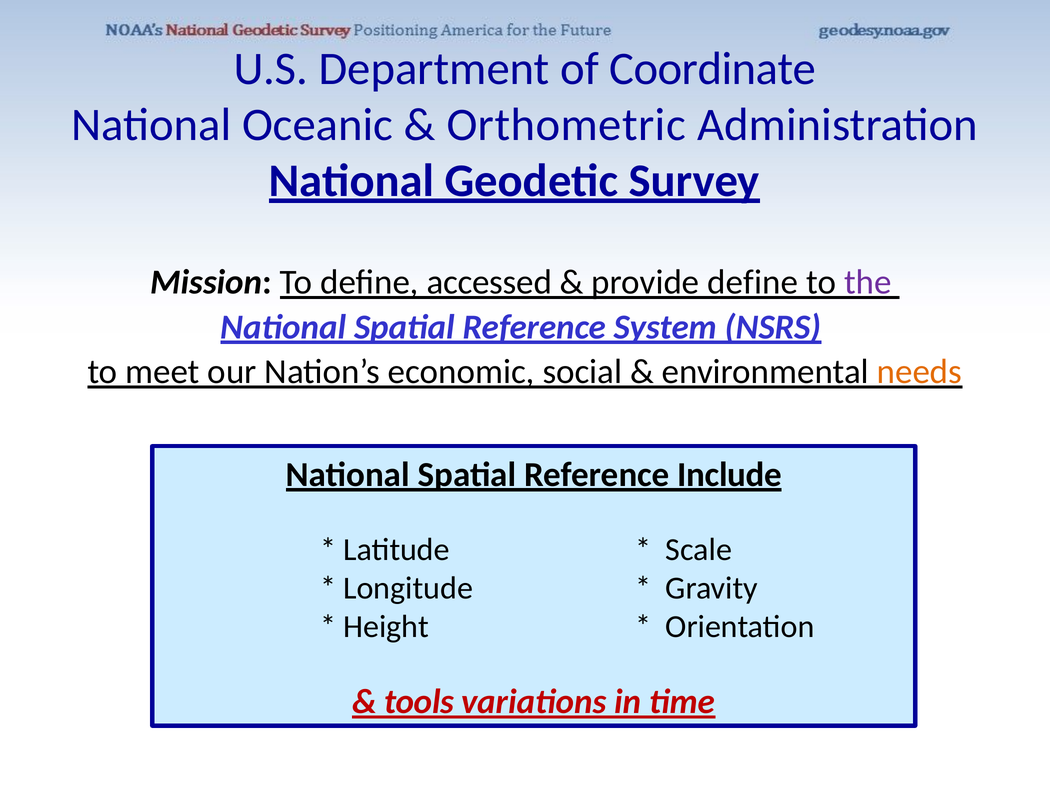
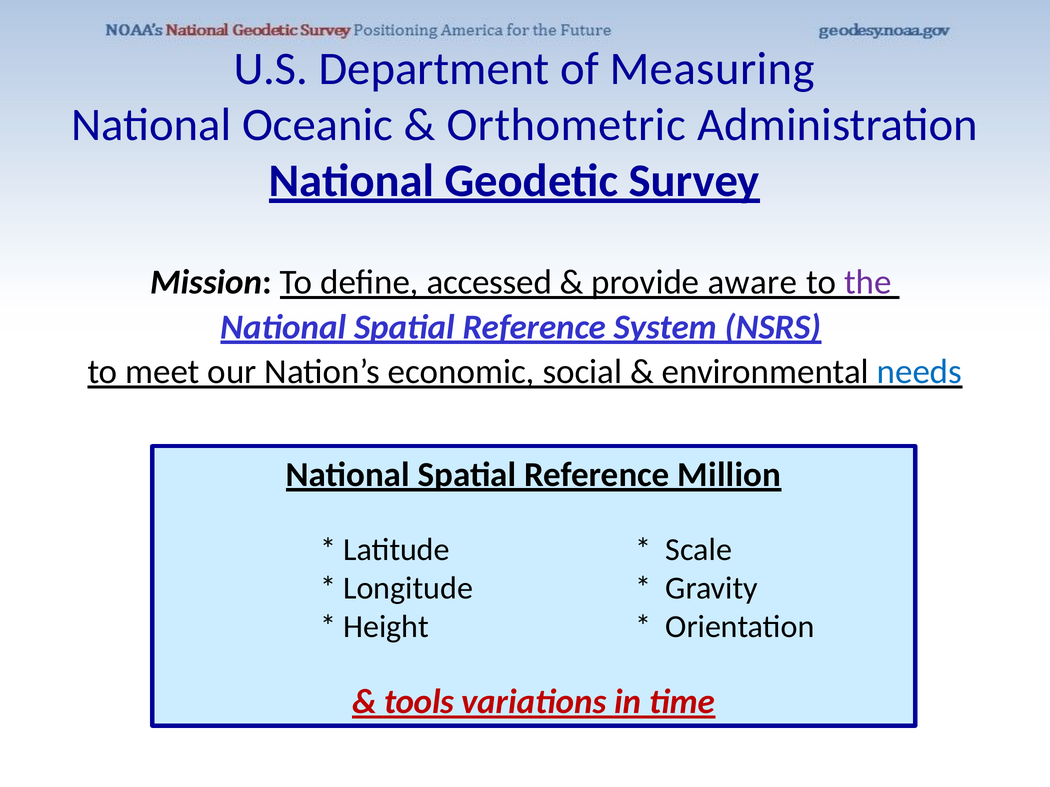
Coordinate: Coordinate -> Measuring
provide define: define -> aware
needs colour: orange -> blue
Include: Include -> Million
